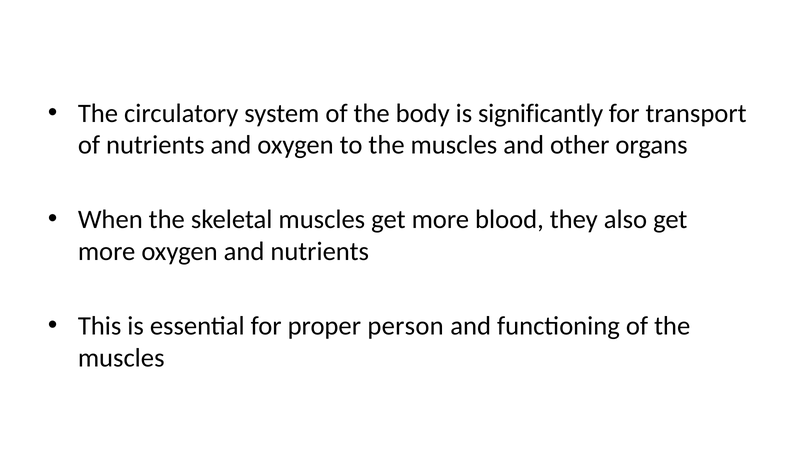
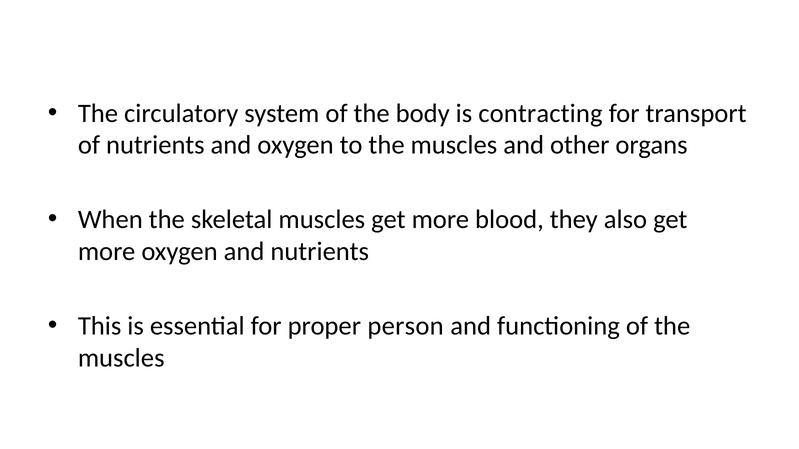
significantly: significantly -> contracting
